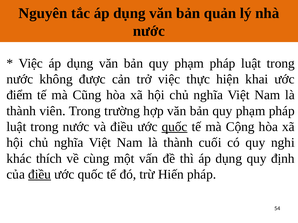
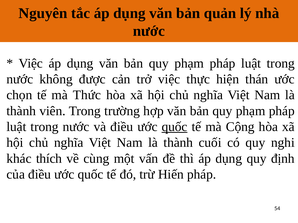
khai: khai -> thán
điểm: điểm -> chọn
Cũng: Cũng -> Thức
điều at (40, 175) underline: present -> none
